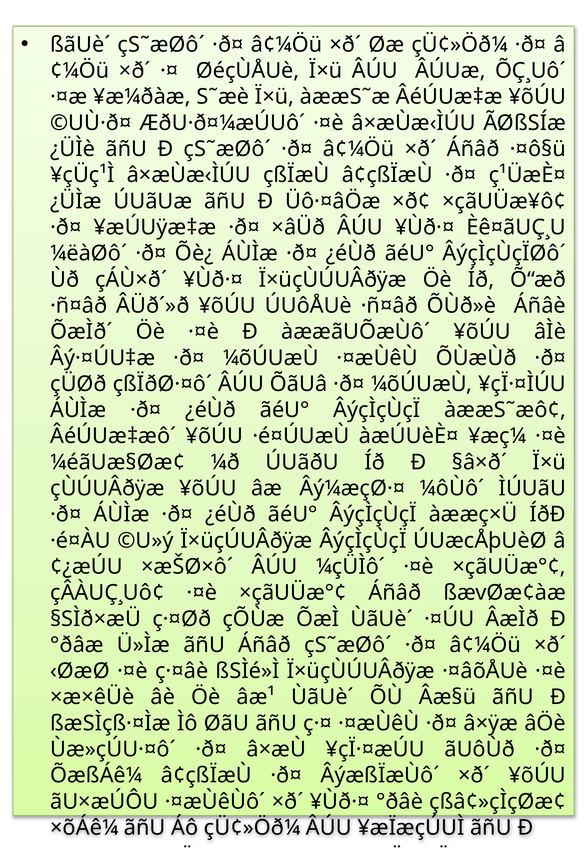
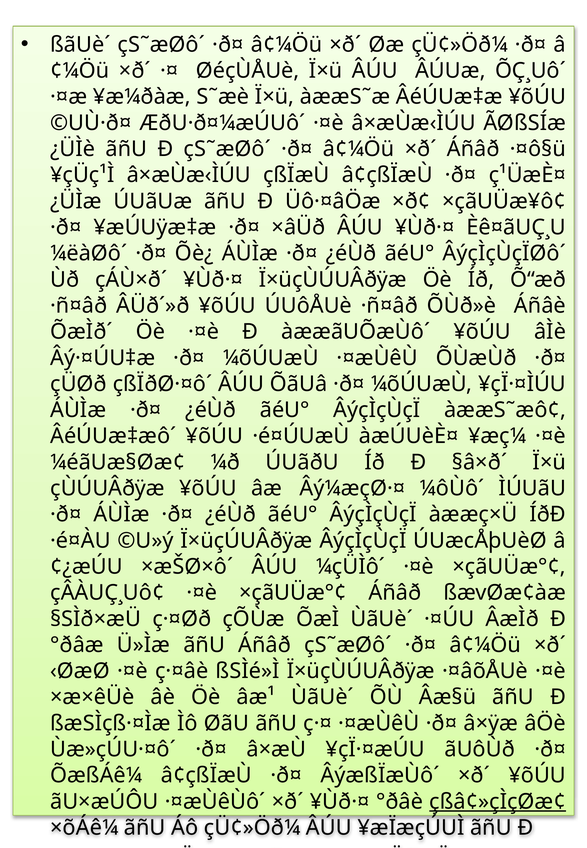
çßâ¢»çÌçØæ¢ underline: none -> present
